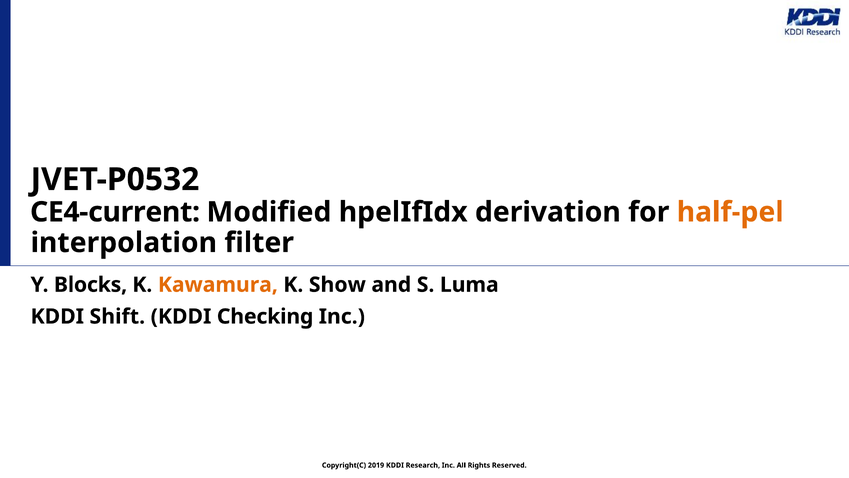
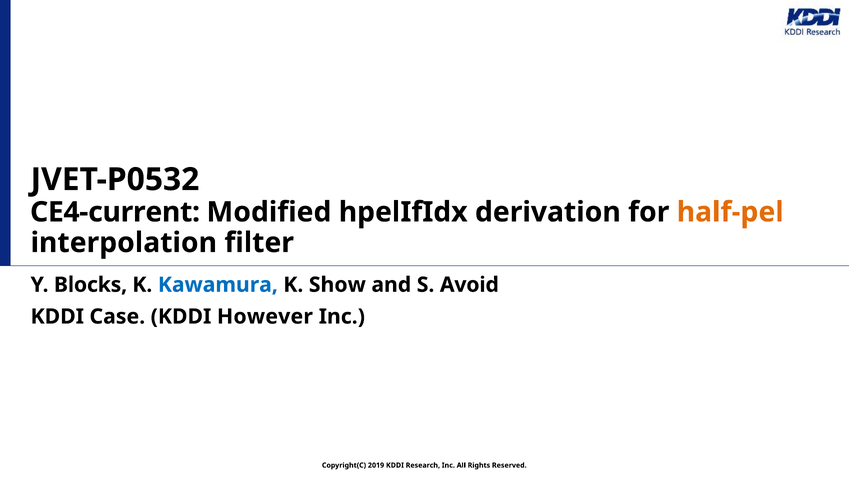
Kawamura colour: orange -> blue
Luma: Luma -> Avoid
Shift: Shift -> Case
Checking: Checking -> However
